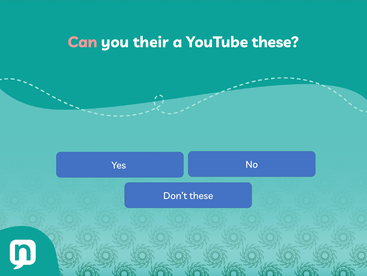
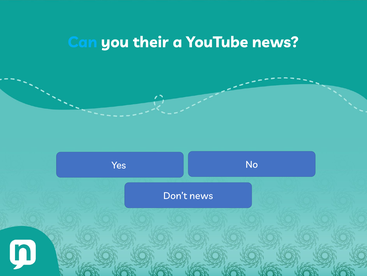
Can colour: pink -> light blue
YouTube these: these -> news
Don’t these: these -> news
